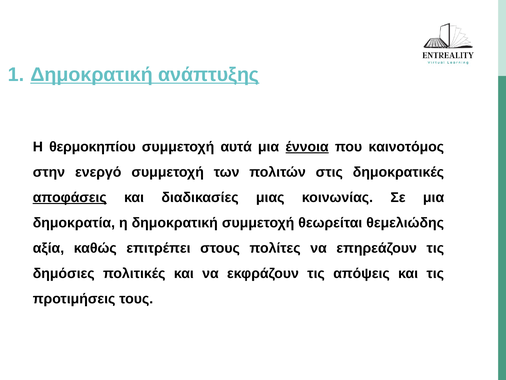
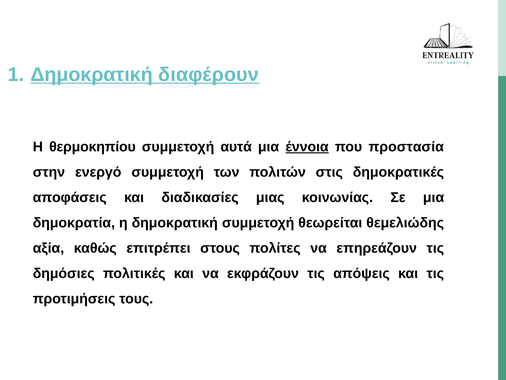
ανάπτυξης: ανάπτυξης -> διαφέρουν
καινοτόμος: καινοτόμος -> προστασία
αποφάσεις underline: present -> none
